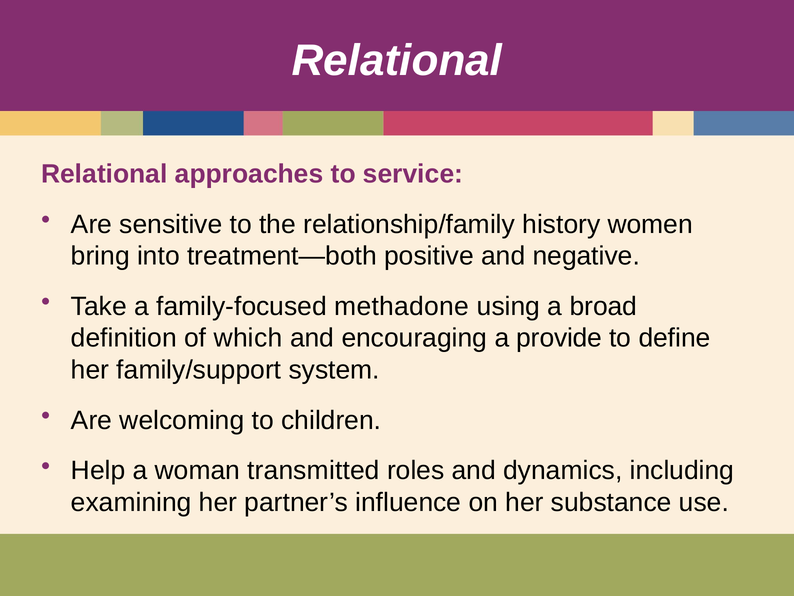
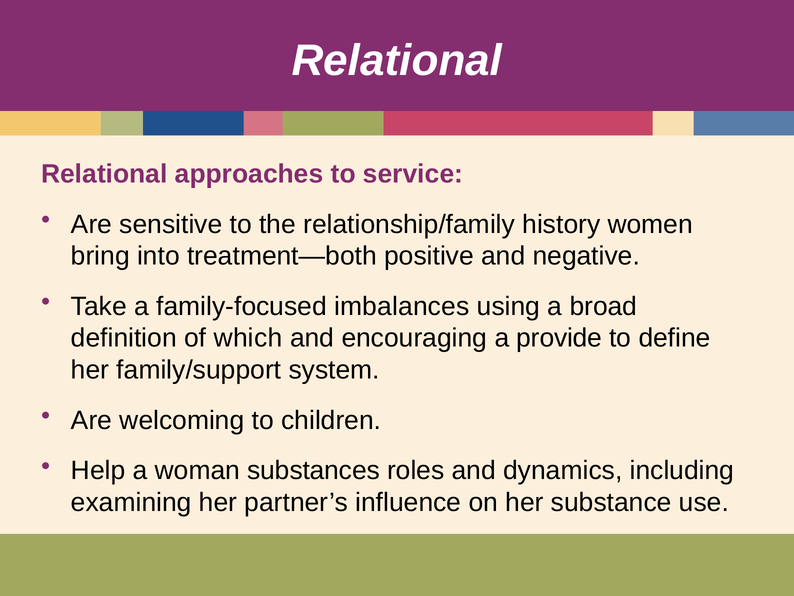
methadone: methadone -> imbalances
transmitted: transmitted -> substances
